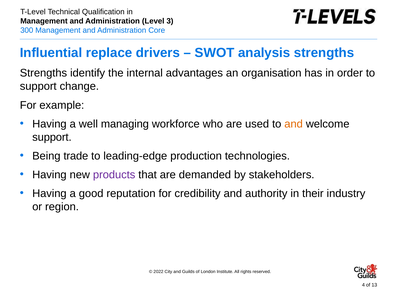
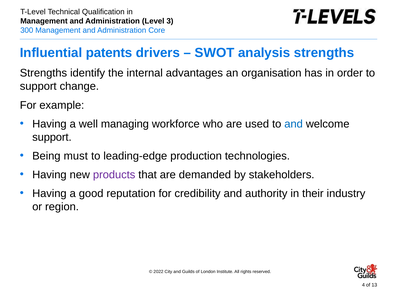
replace: replace -> patents
and at (294, 124) colour: orange -> blue
trade: trade -> must
